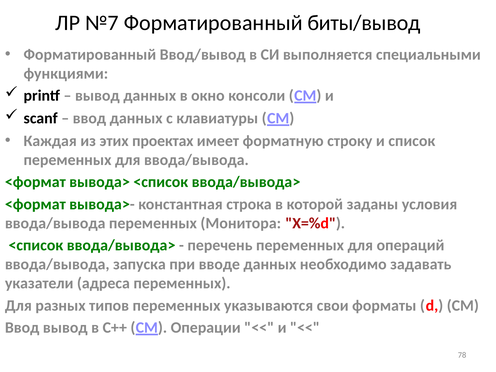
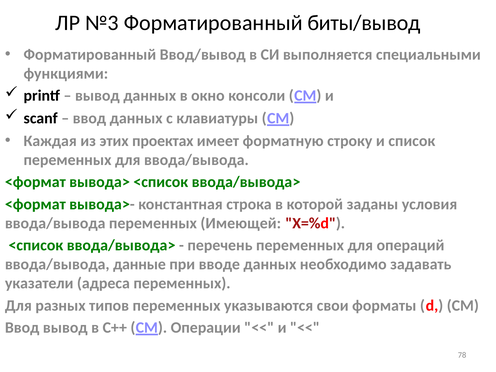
№7: №7 -> №3
Монитора: Монитора -> Имеющей
запуска: запуска -> данные
